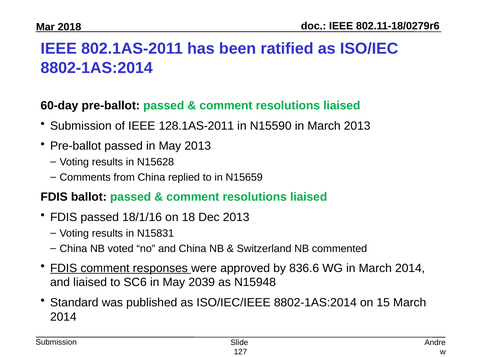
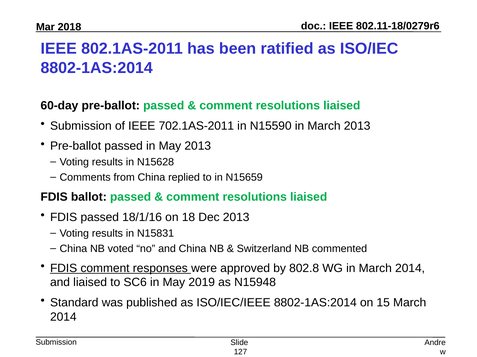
128.1AS-2011: 128.1AS-2011 -> 702.1AS-2011
836.6: 836.6 -> 802.8
2039: 2039 -> 2019
